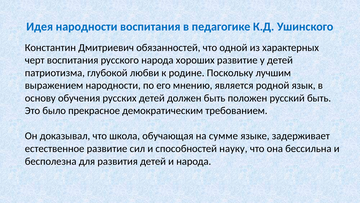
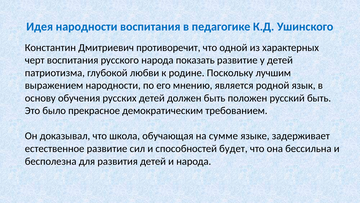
обязанностей: обязанностей -> противоречит
хороших: хороших -> показать
науку: науку -> будет
